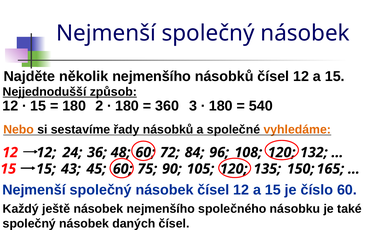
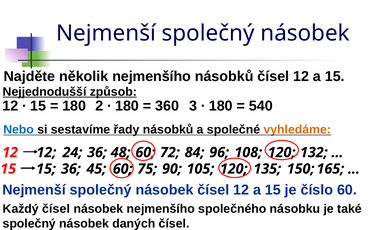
Nebo colour: orange -> blue
15 43: 43 -> 36
Každý ještě: ještě -> čísel
